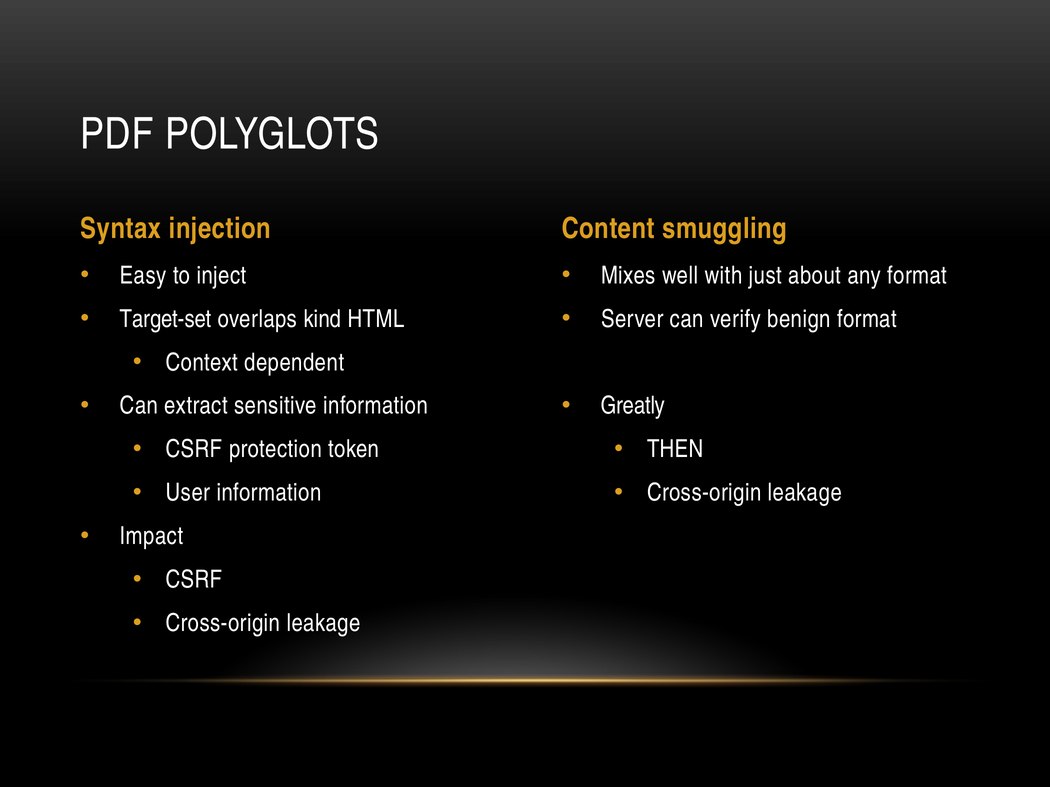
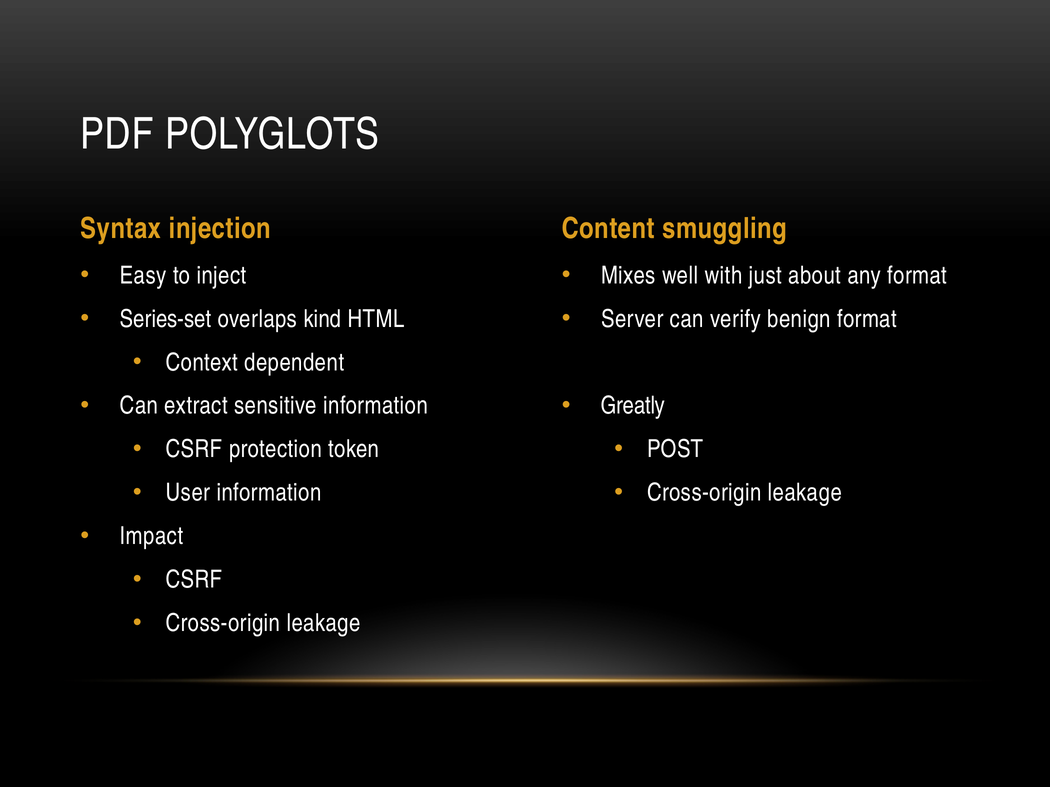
Target-set: Target-set -> Series-set
THEN: THEN -> POST
